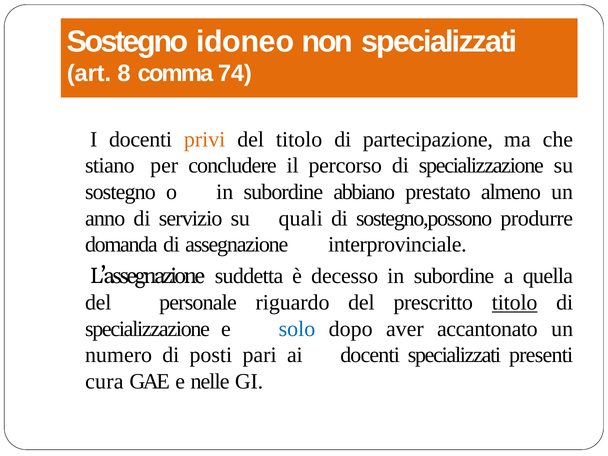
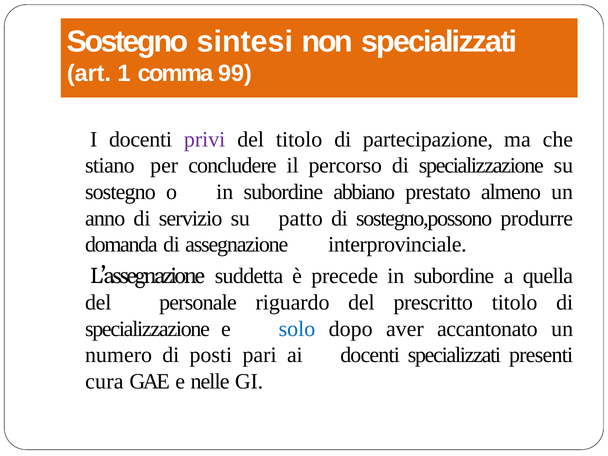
idoneo: idoneo -> sintesi
8: 8 -> 1
74: 74 -> 99
privi colour: orange -> purple
quali: quali -> patto
decesso: decesso -> precede
titolo at (515, 303) underline: present -> none
